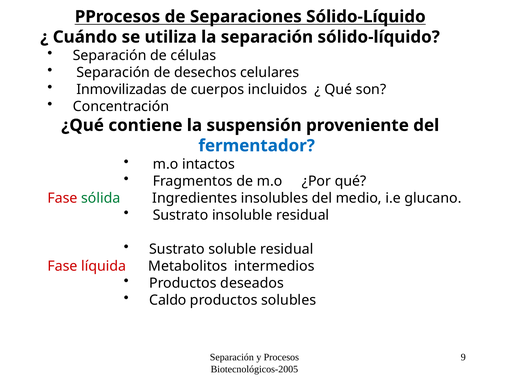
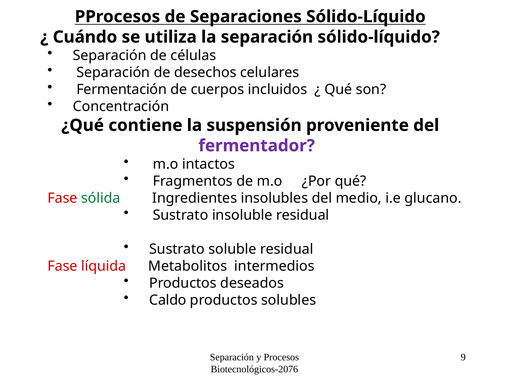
Inmovilizadas: Inmovilizadas -> Fermentación
fermentador colour: blue -> purple
Biotecnológicos-2005: Biotecnológicos-2005 -> Biotecnológicos-2076
